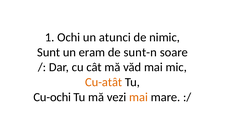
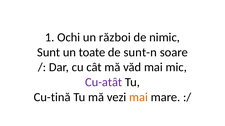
atunci: atunci -> război
eram: eram -> toate
Cu-atât colour: orange -> purple
Cu-ochi: Cu-ochi -> Cu-tină
